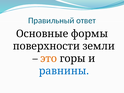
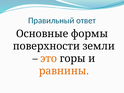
равнины colour: blue -> orange
